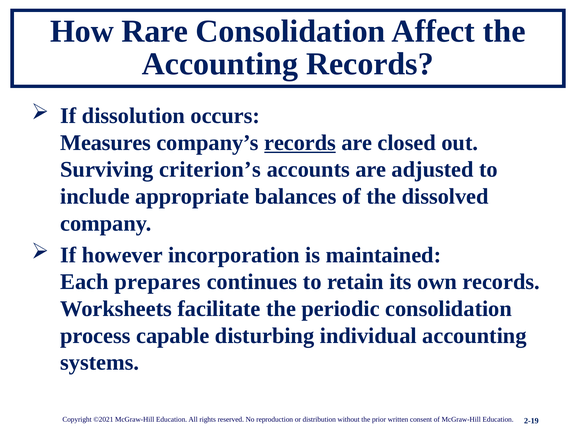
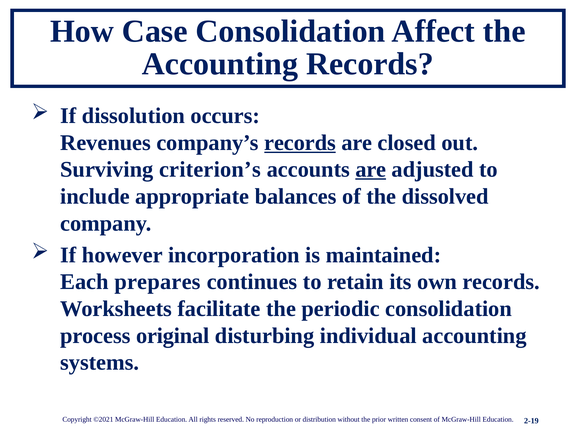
Rare: Rare -> Case
Measures: Measures -> Revenues
are at (371, 170) underline: none -> present
capable: capable -> original
